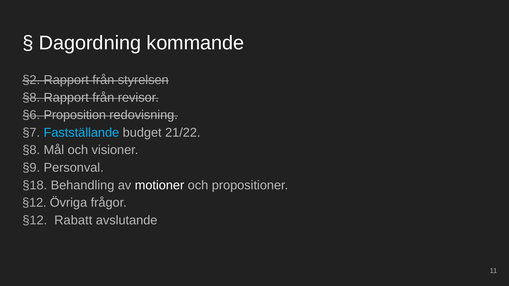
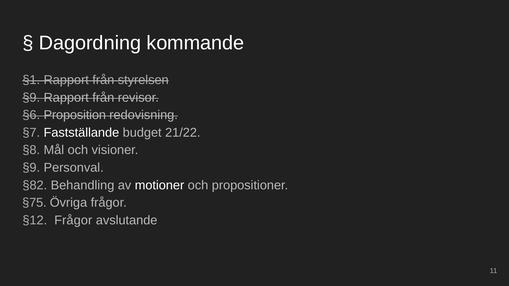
§2: §2 -> §1
§8 at (31, 98): §8 -> §9
Fastställande colour: light blue -> white
§18: §18 -> §82
§12 at (34, 203): §12 -> §75
§12 Rabatt: Rabatt -> Frågor
